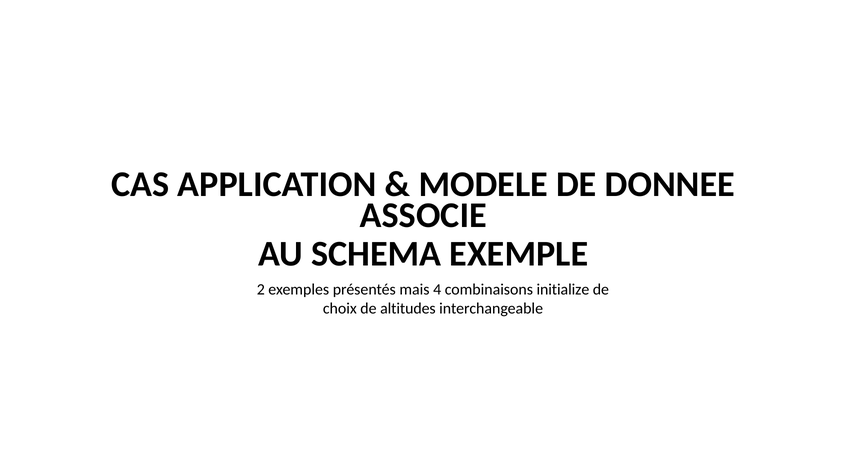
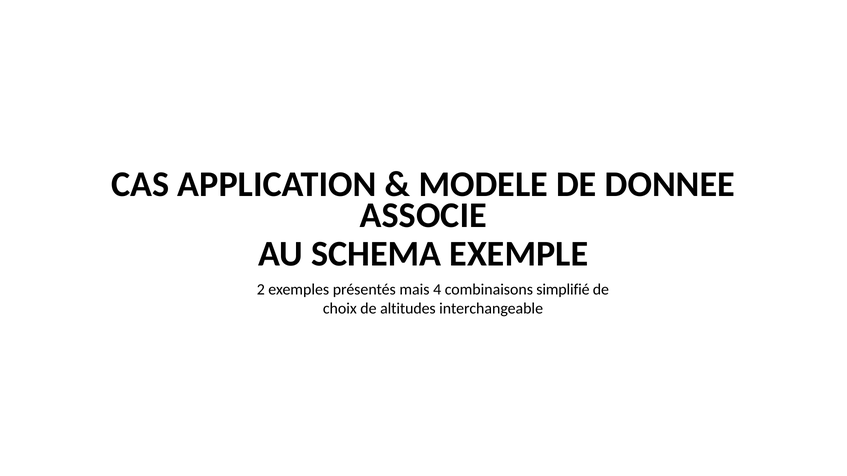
initialize: initialize -> simplifié
